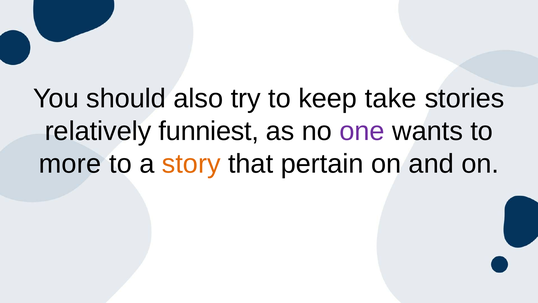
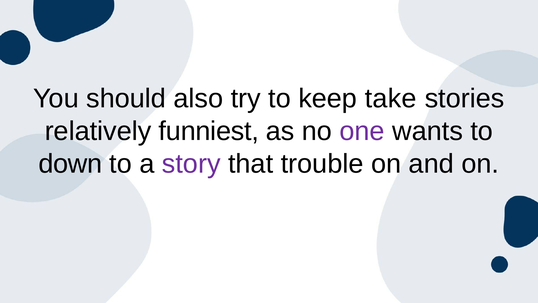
more: more -> down
story colour: orange -> purple
pertain: pertain -> trouble
